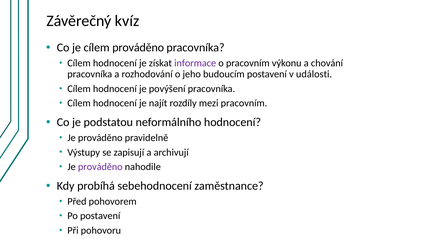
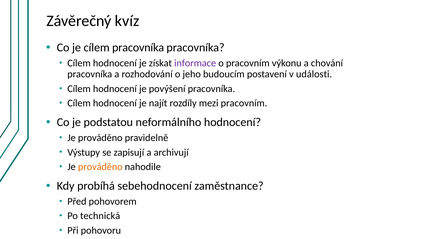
cílem prováděno: prováděno -> pracovníka
prováděno at (100, 167) colour: purple -> orange
Po postavení: postavení -> technická
